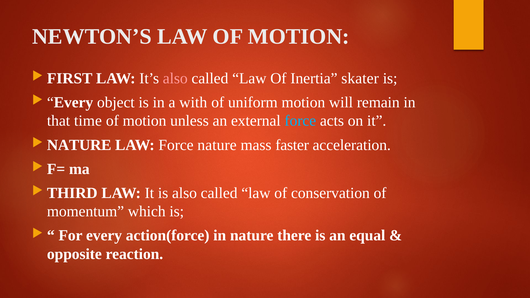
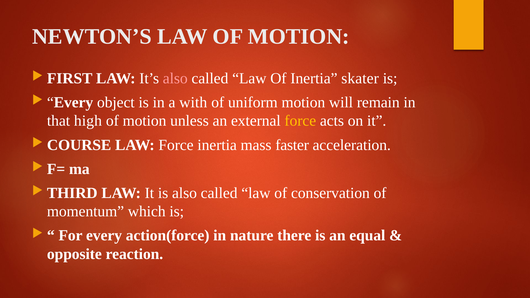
time: time -> high
force at (300, 121) colour: light blue -> yellow
NATURE at (79, 145): NATURE -> COURSE
Force nature: nature -> inertia
